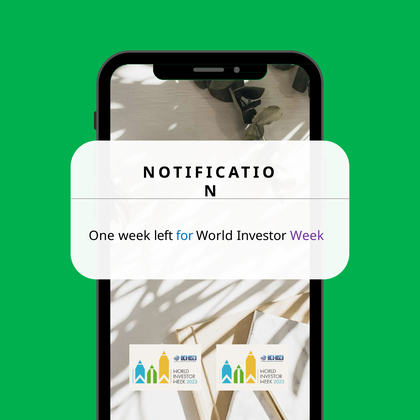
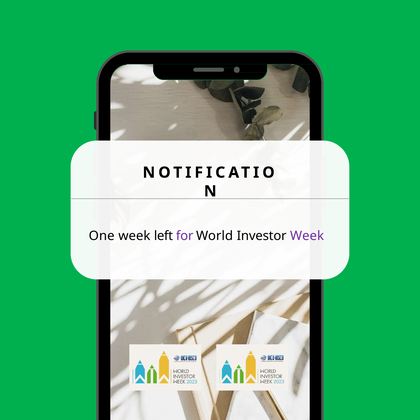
for colour: blue -> purple
